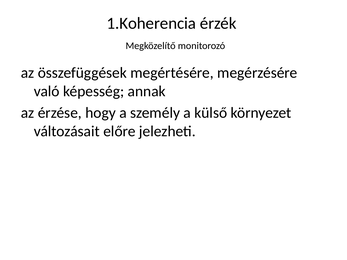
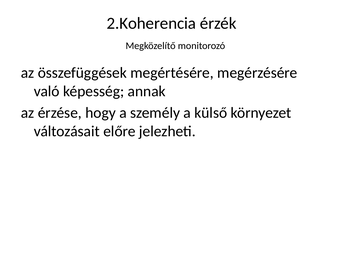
1.Koherencia: 1.Koherencia -> 2.Koherencia
